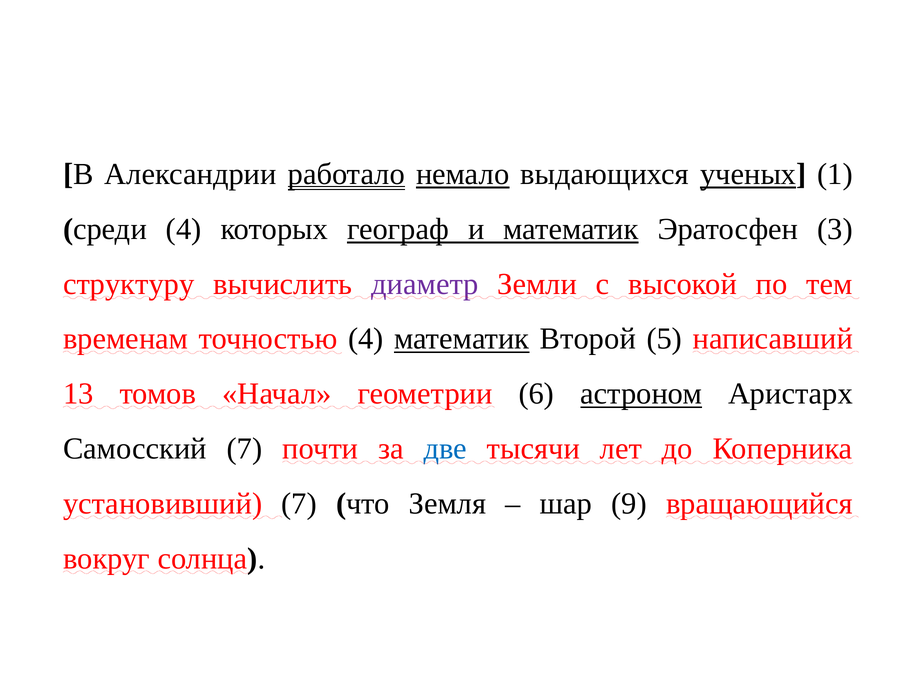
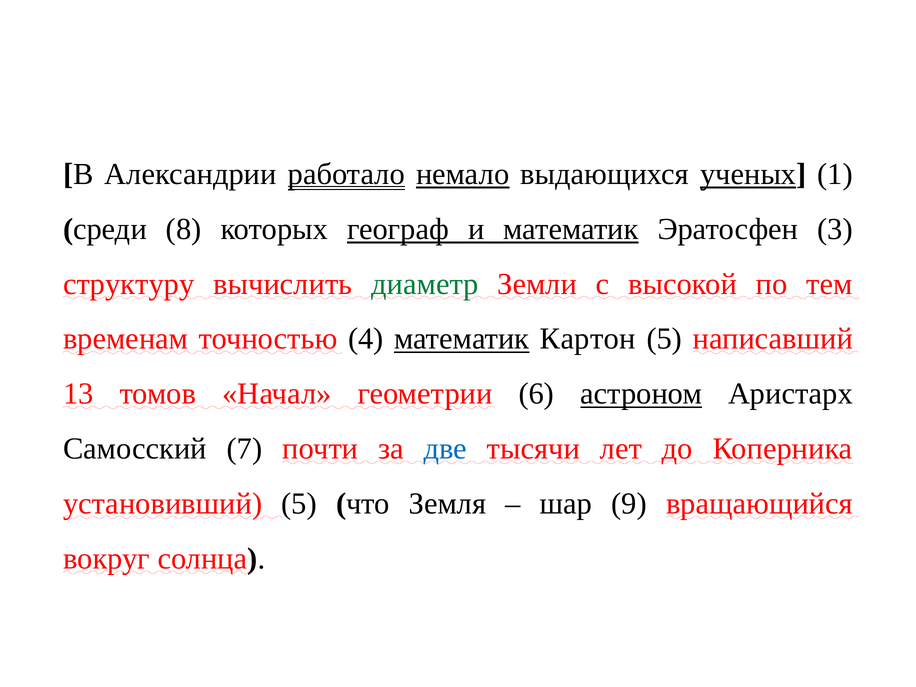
среди 4: 4 -> 8
диаметр colour: purple -> green
Второй: Второй -> Картон
установивший 7: 7 -> 5
